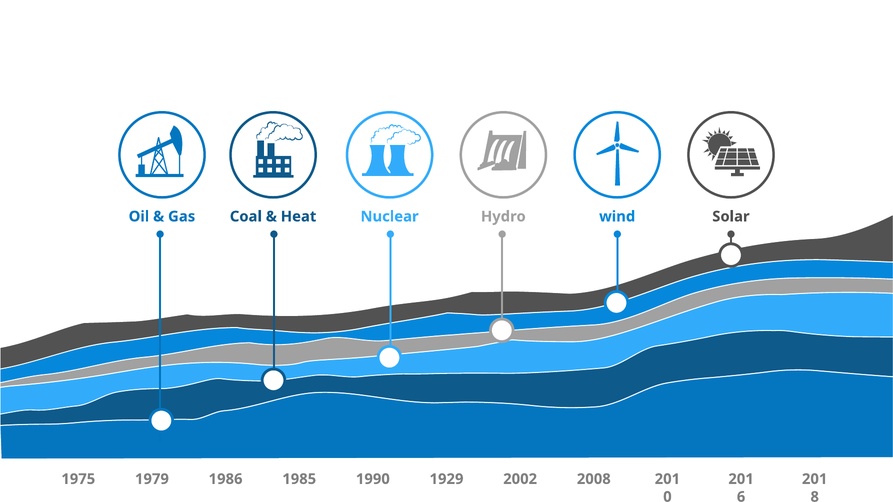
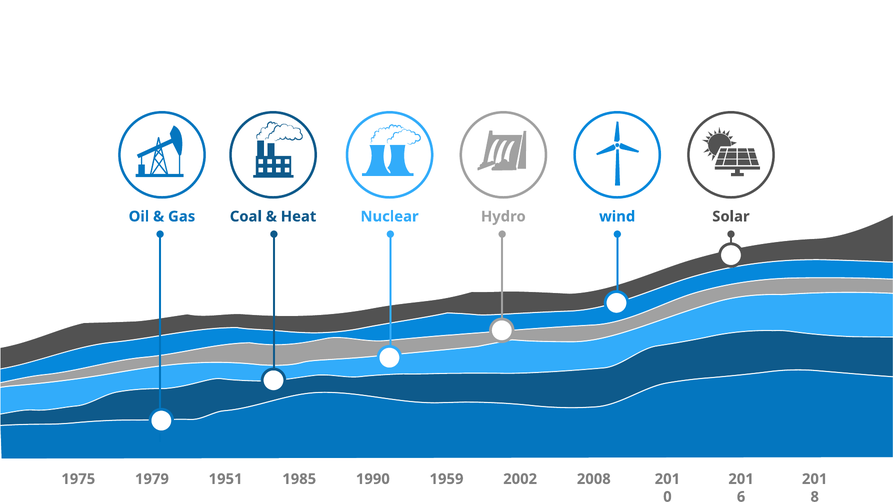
1986: 1986 -> 1951
1929: 1929 -> 1959
